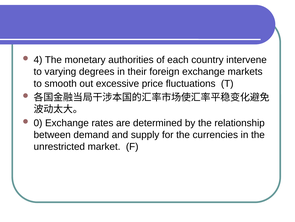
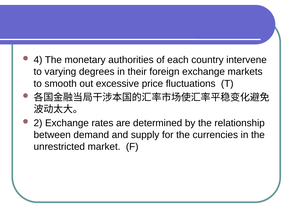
0: 0 -> 2
